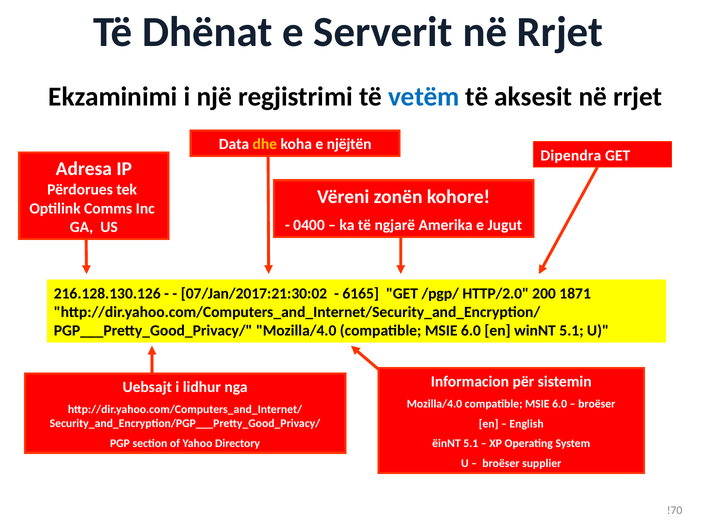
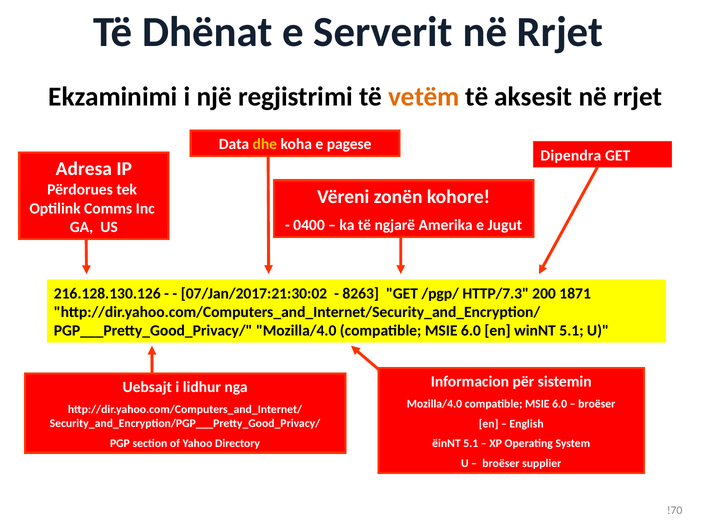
vetëm colour: blue -> orange
njëjtën: njëjtën -> pagese
6165: 6165 -> 8263
HTTP/2.0: HTTP/2.0 -> HTTP/7.3
